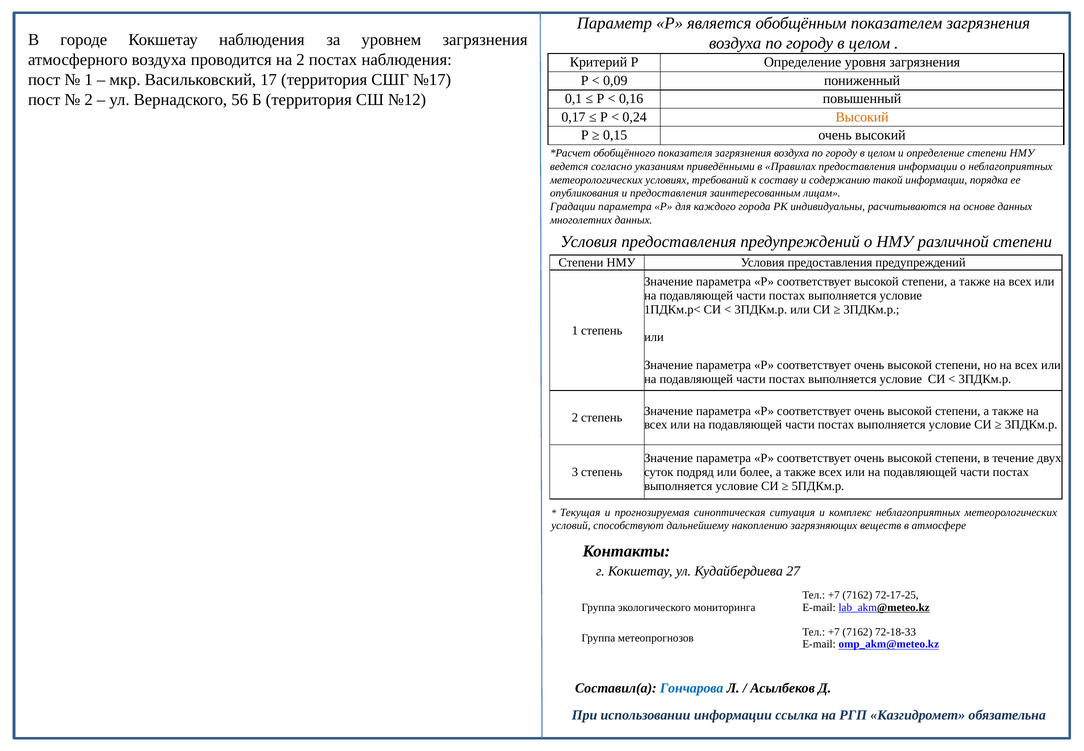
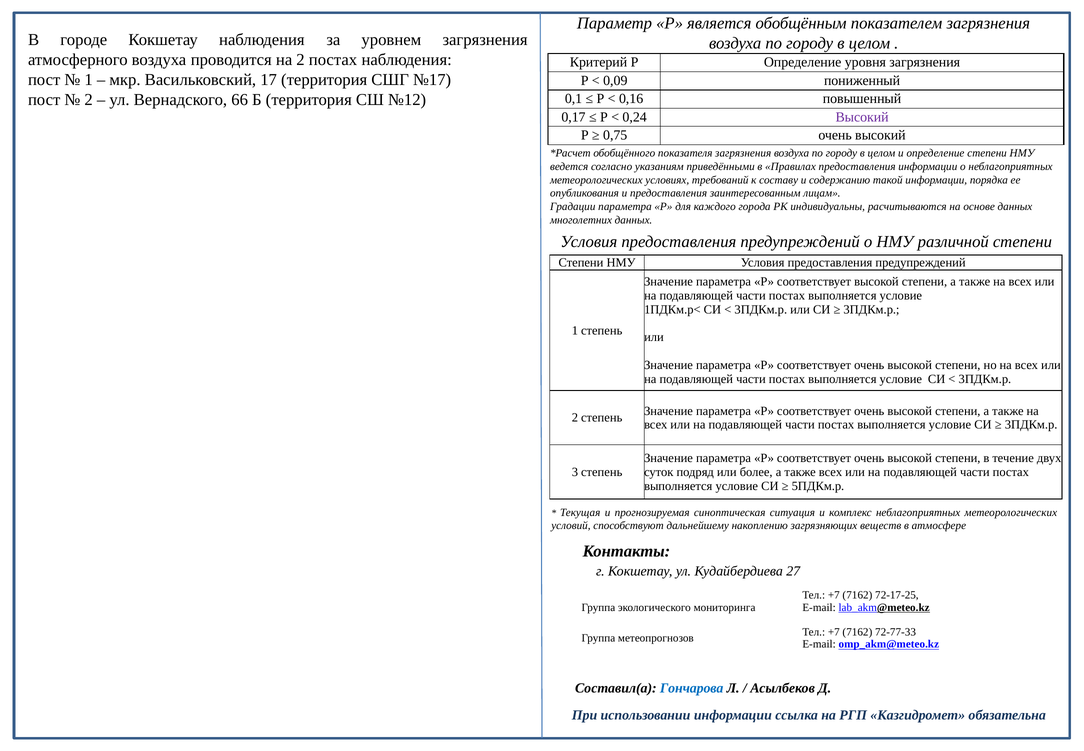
56: 56 -> 66
Высокий at (862, 117) colour: orange -> purple
0,15: 0,15 -> 0,75
72-18-33: 72-18-33 -> 72-77-33
